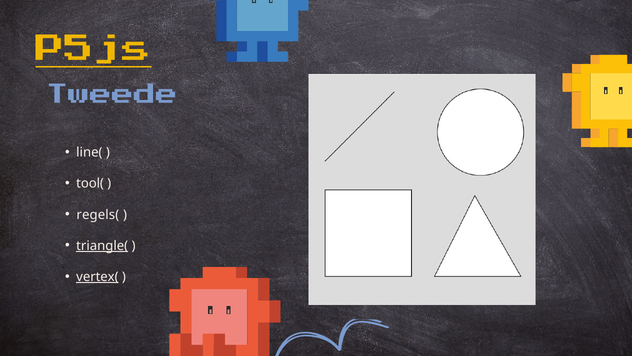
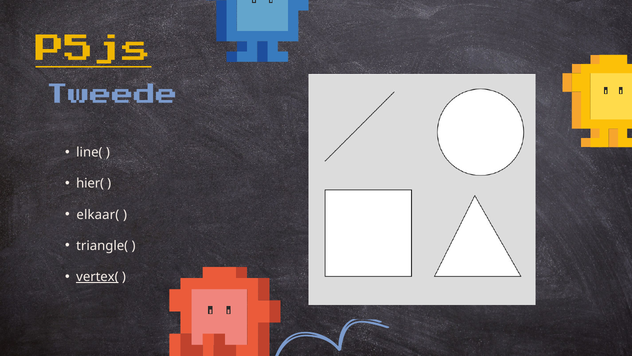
tool(: tool( -> hier(
regels(: regels( -> elkaar(
triangle( underline: present -> none
